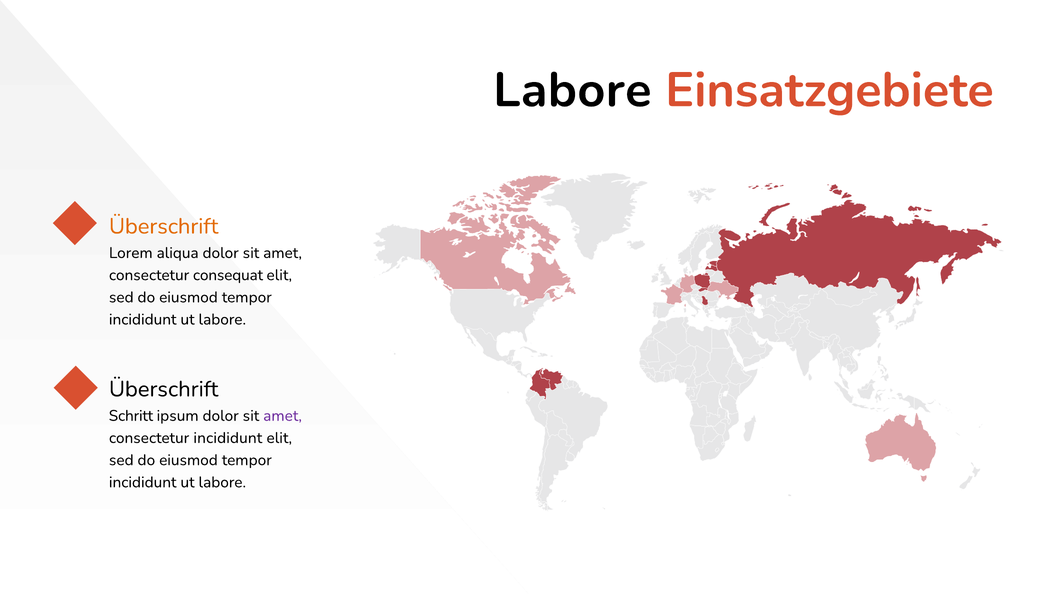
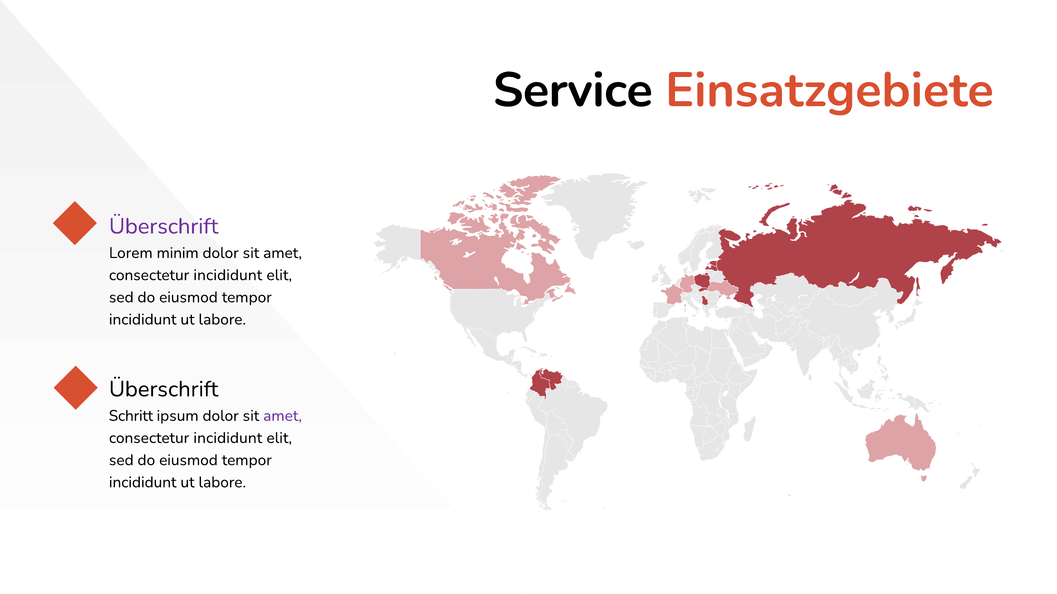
Labore at (572, 90): Labore -> Service
Überschrift at (164, 226) colour: orange -> purple
aliqua: aliqua -> minim
consequat at (228, 275): consequat -> incididunt
